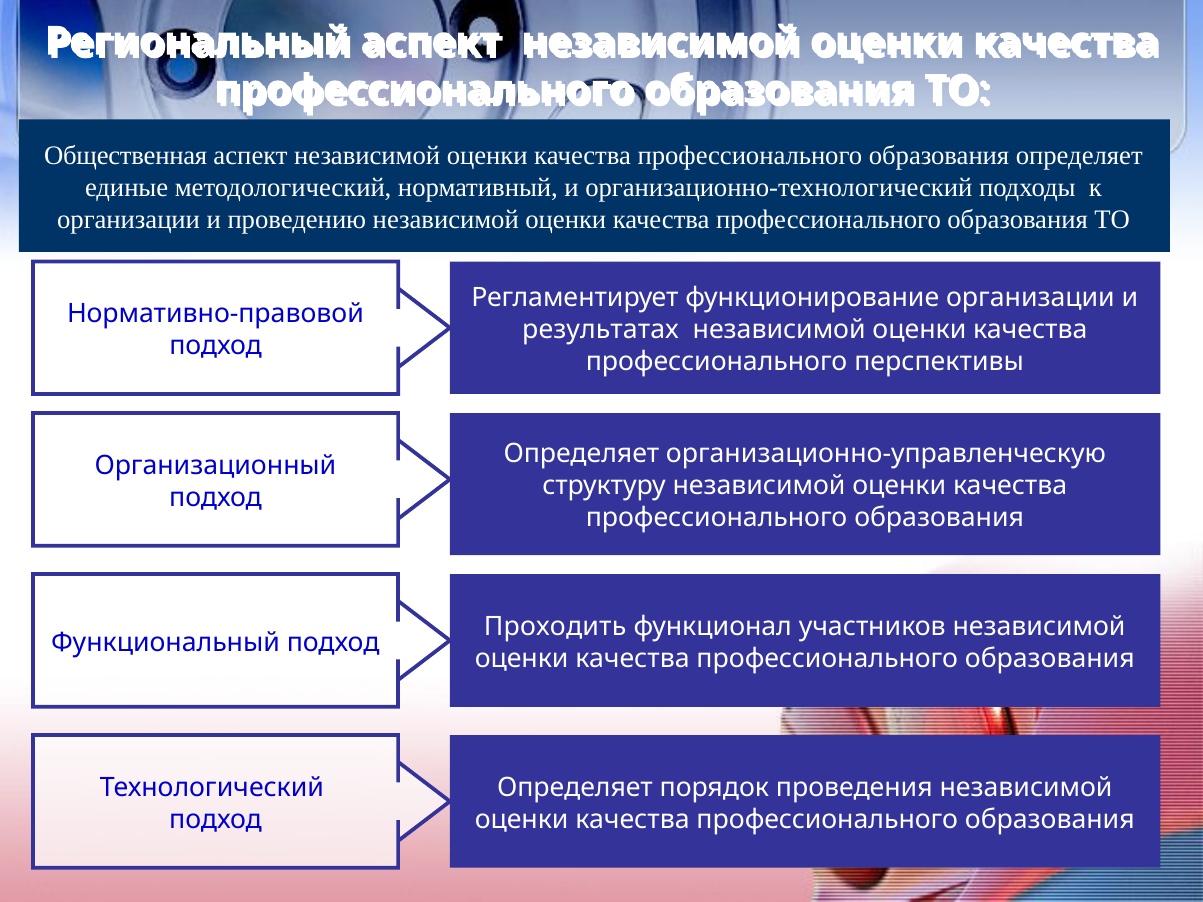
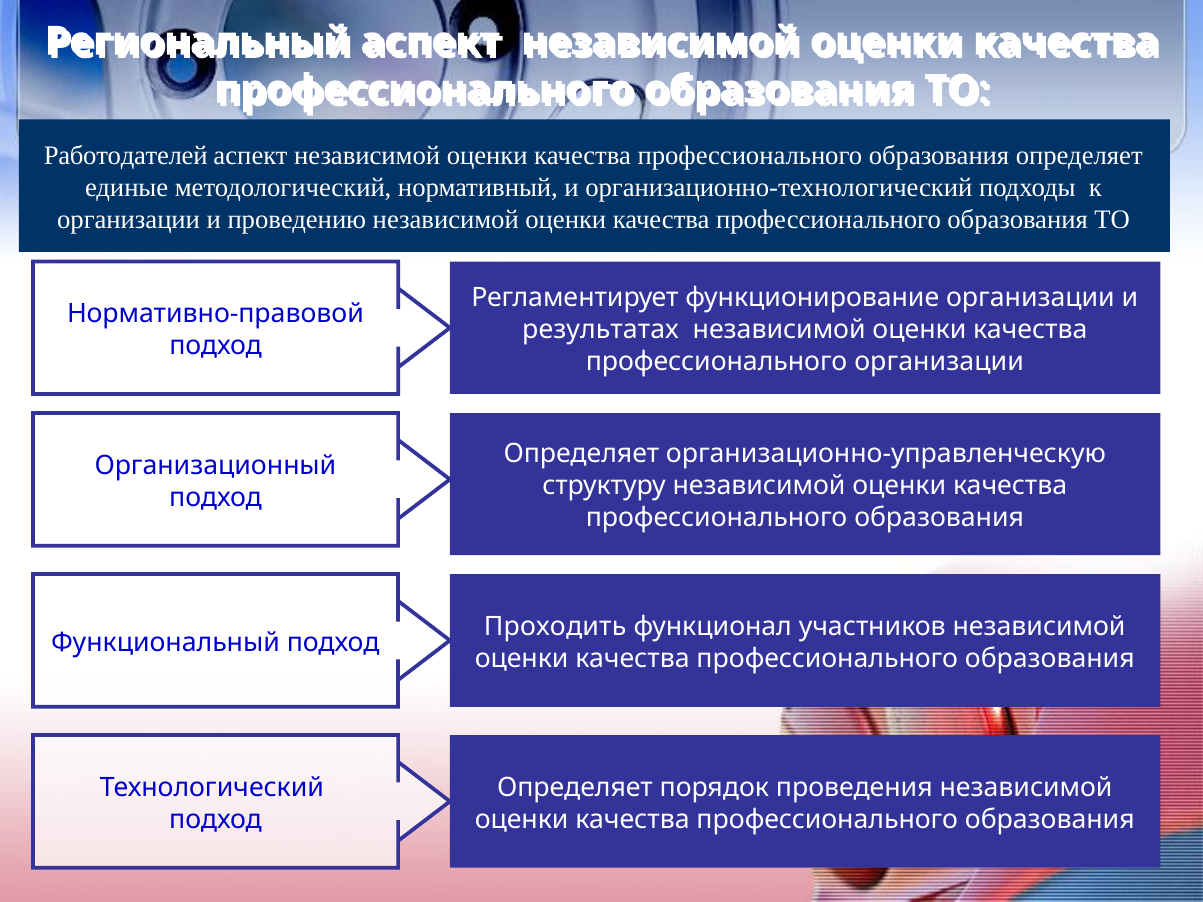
Общественная: Общественная -> Работодателей
профессионального перспективы: перспективы -> организации
